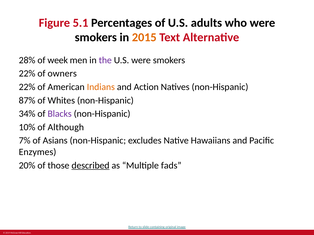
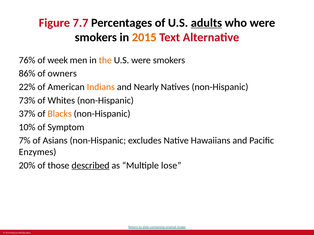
5.1: 5.1 -> 7.7
adults underline: none -> present
28%: 28% -> 76%
the colour: purple -> orange
22% at (27, 74): 22% -> 86%
Action: Action -> Nearly
87%: 87% -> 73%
34%: 34% -> 37%
Blacks colour: purple -> orange
Although: Although -> Symptom
fads: fads -> lose
